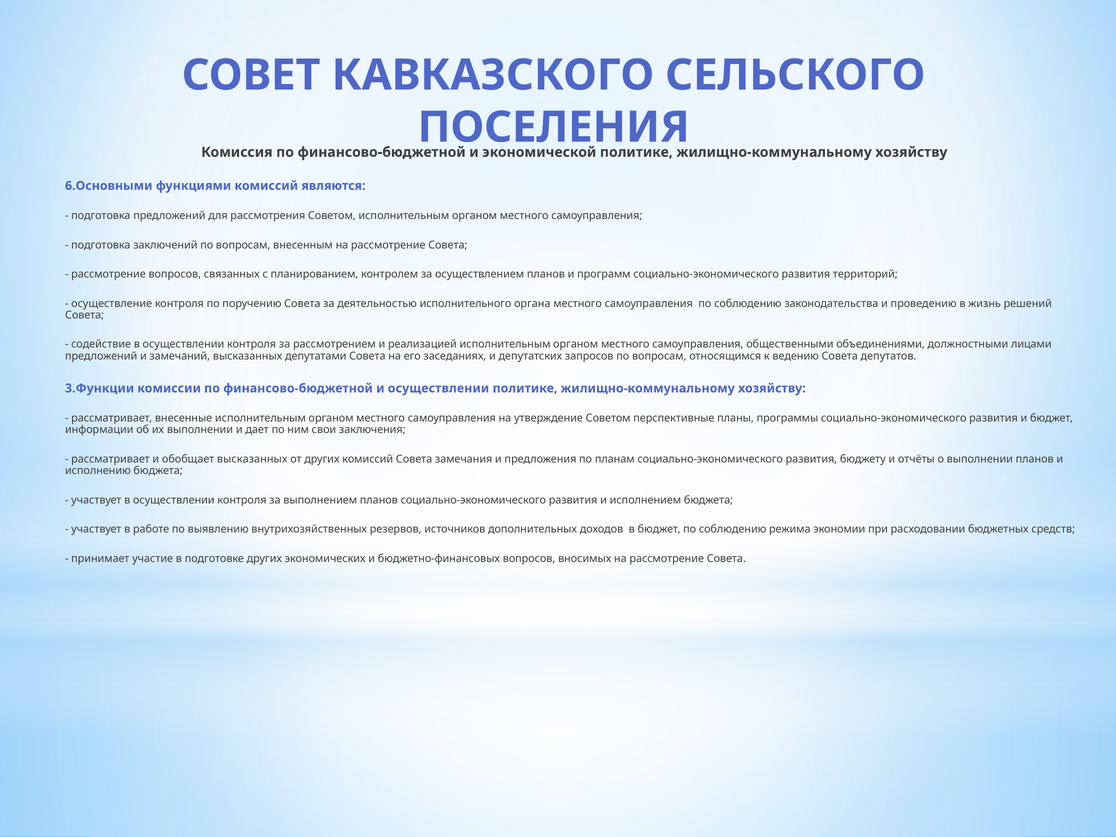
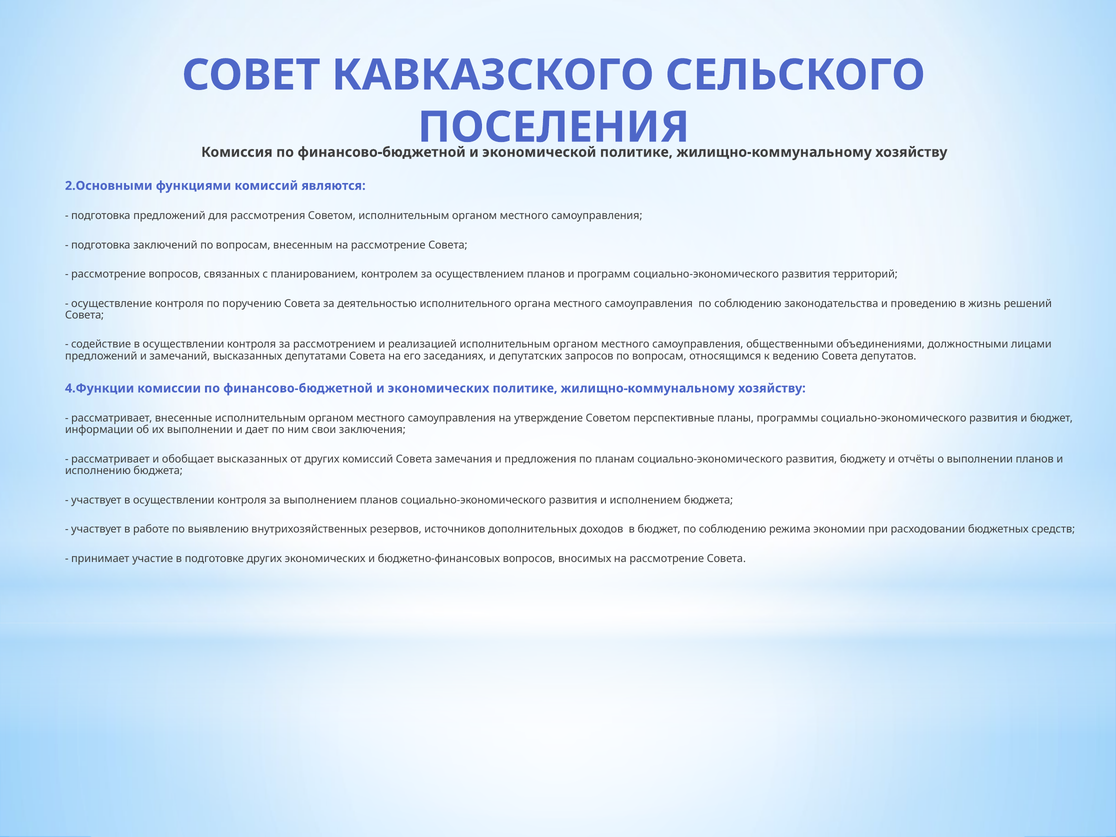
6.Основными: 6.Основными -> 2.Основными
3.Функции: 3.Функции -> 4.Функции
и осуществлении: осуществлении -> экономических
